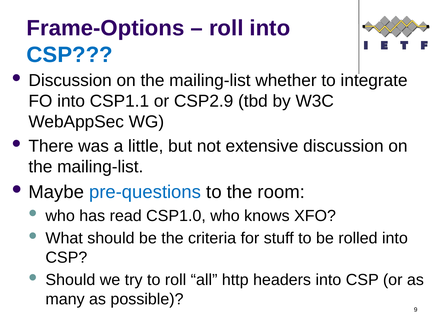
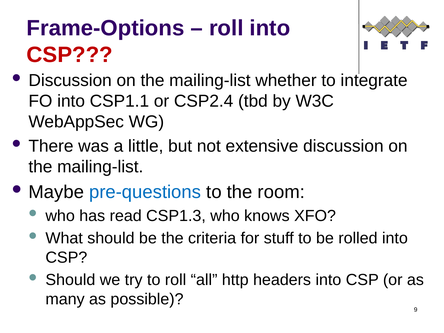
CSP at (70, 55) colour: blue -> red
CSP2.9: CSP2.9 -> CSP2.4
CSP1.0: CSP1.0 -> CSP1.3
